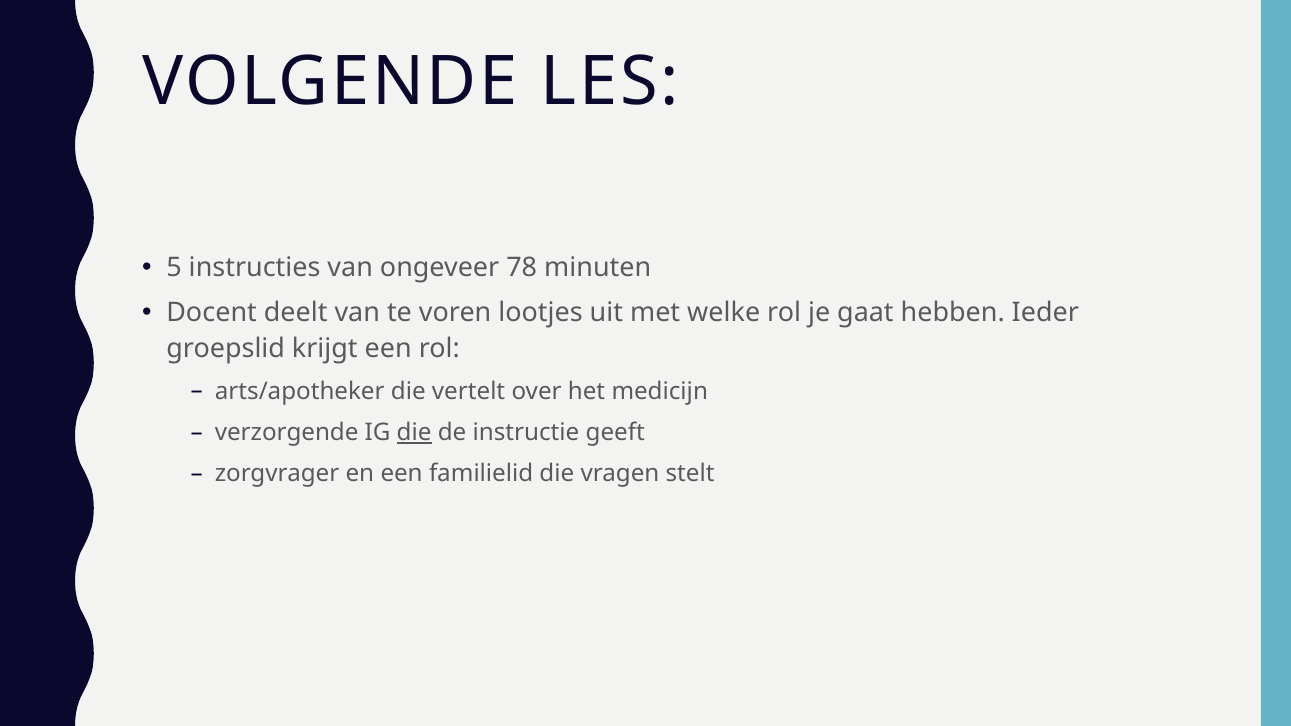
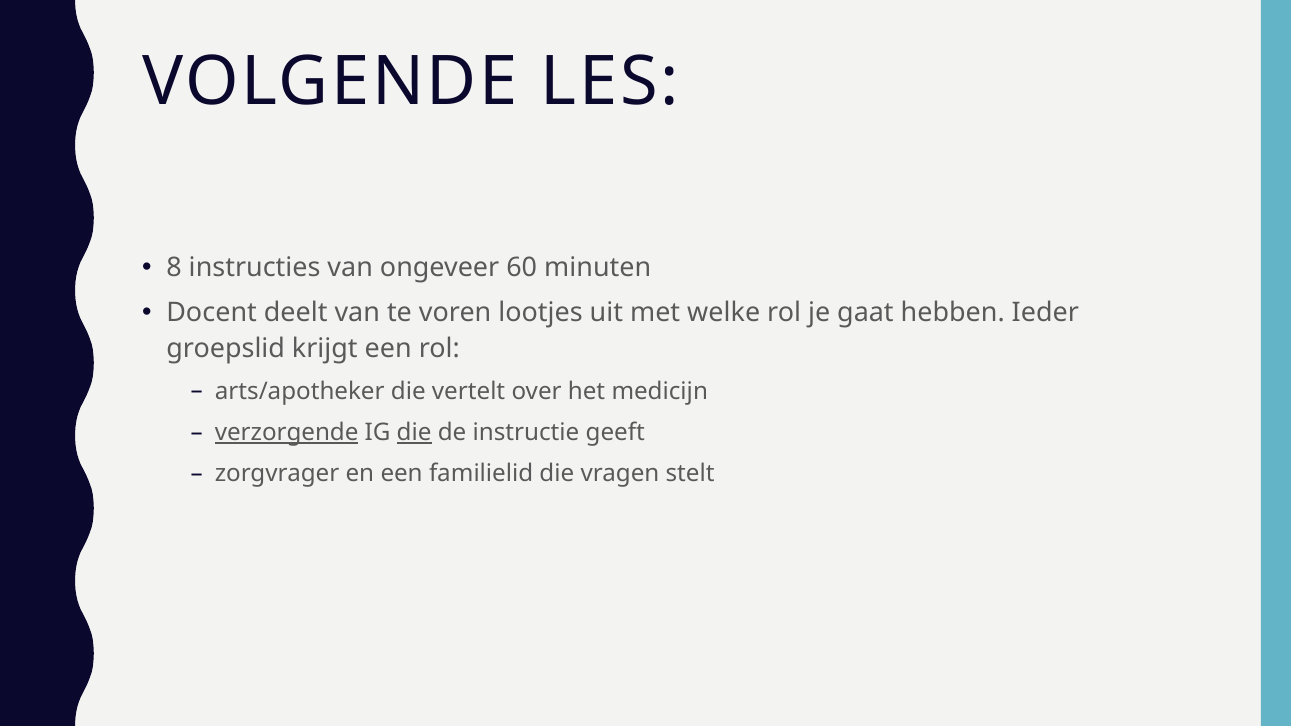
5: 5 -> 8
78: 78 -> 60
verzorgende underline: none -> present
